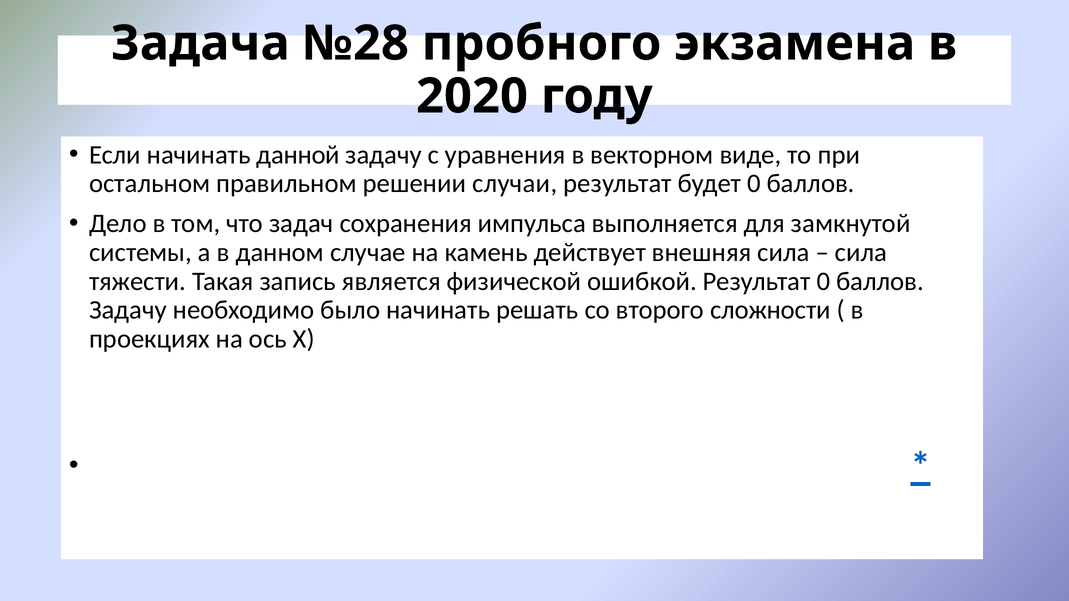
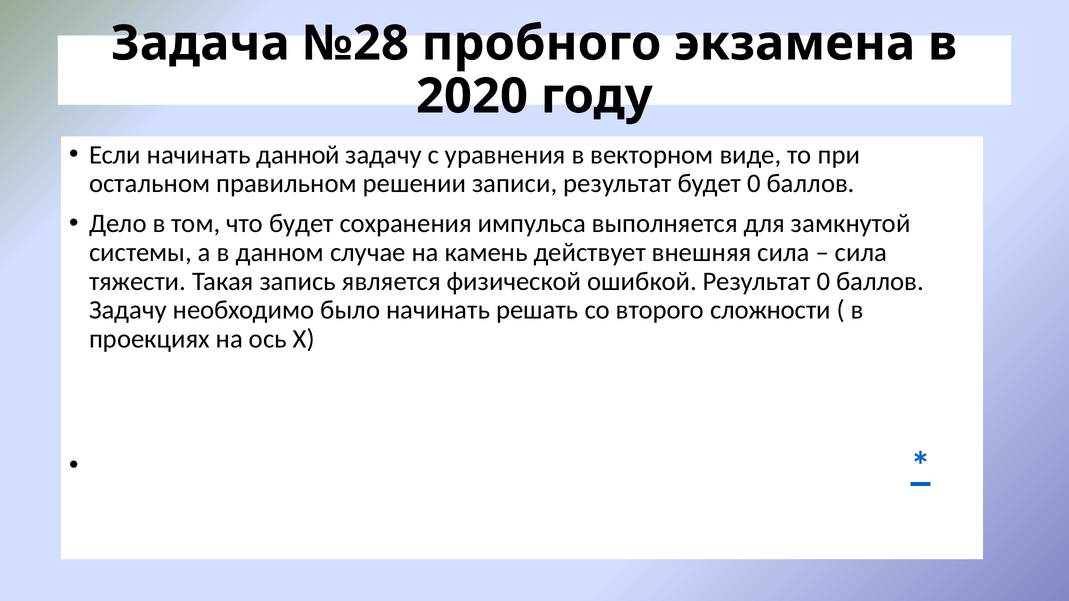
случаи: случаи -> записи
что задач: задач -> будет
